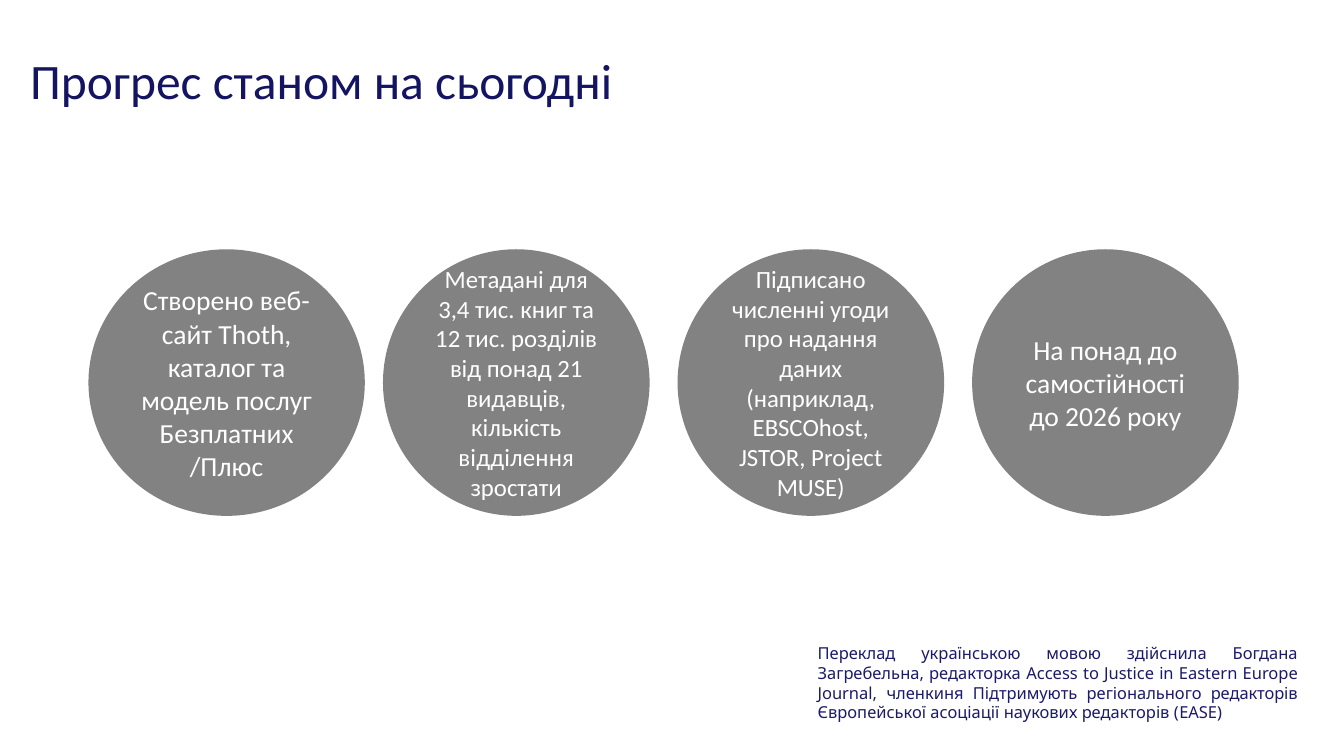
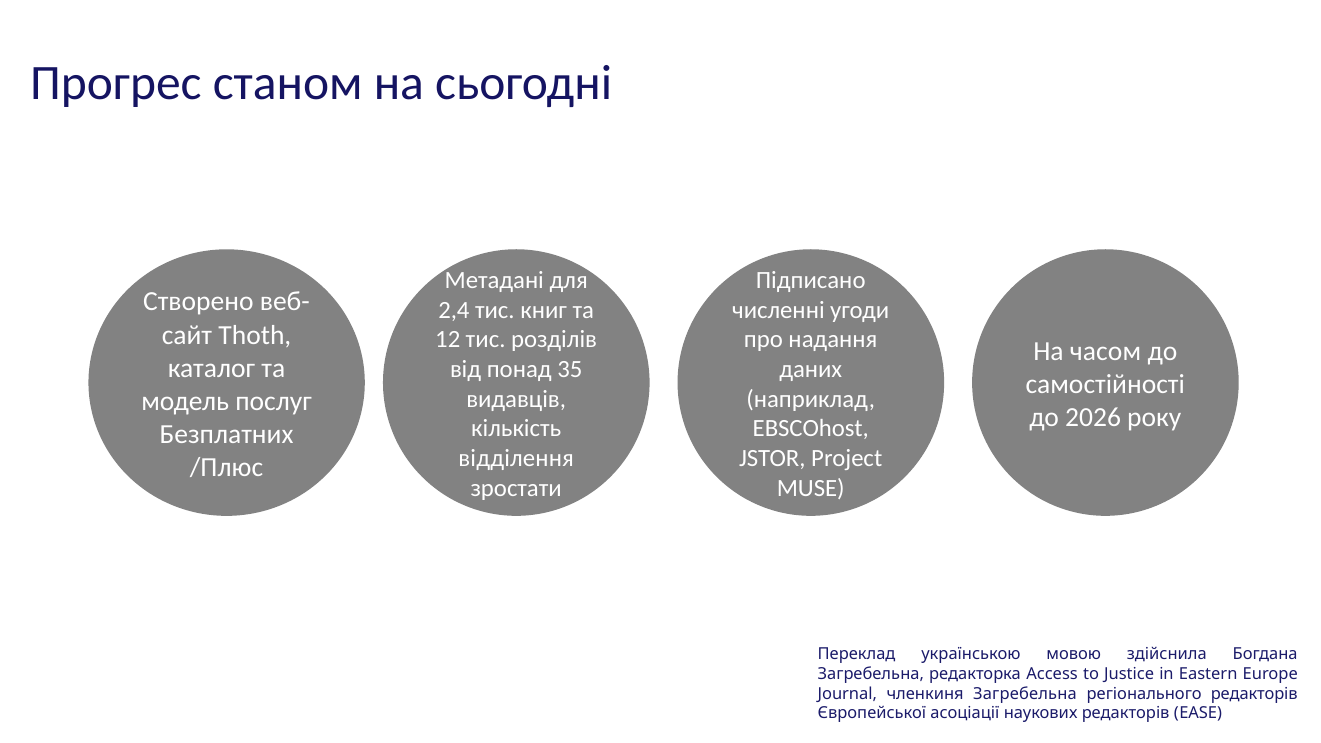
3,4: 3,4 -> 2,4
На понад: понад -> часом
21: 21 -> 35
членкиня Підтримують: Підтримують -> Загребельна
